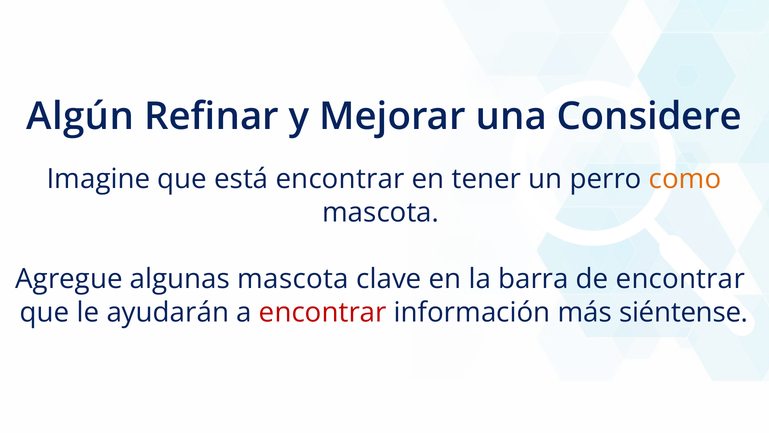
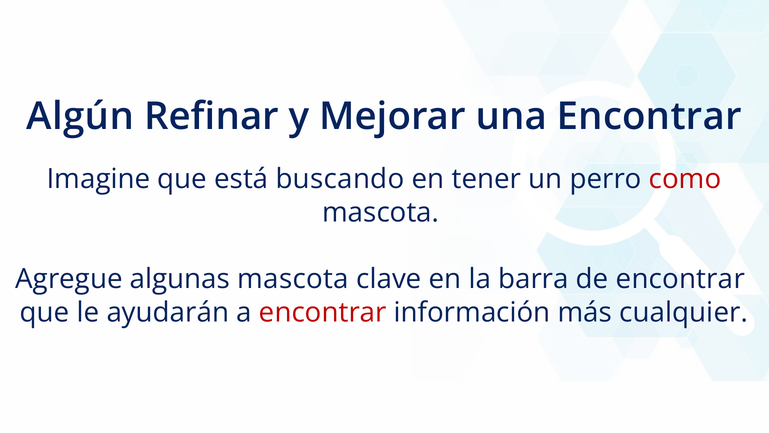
una Considere: Considere -> Encontrar
está encontrar: encontrar -> buscando
como colour: orange -> red
siéntense: siéntense -> cualquier
